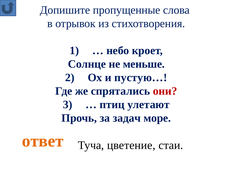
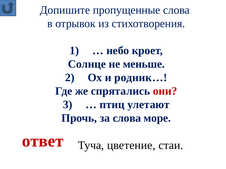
пустую…: пустую… -> родник…
за задач: задач -> слова
ответ colour: orange -> red
